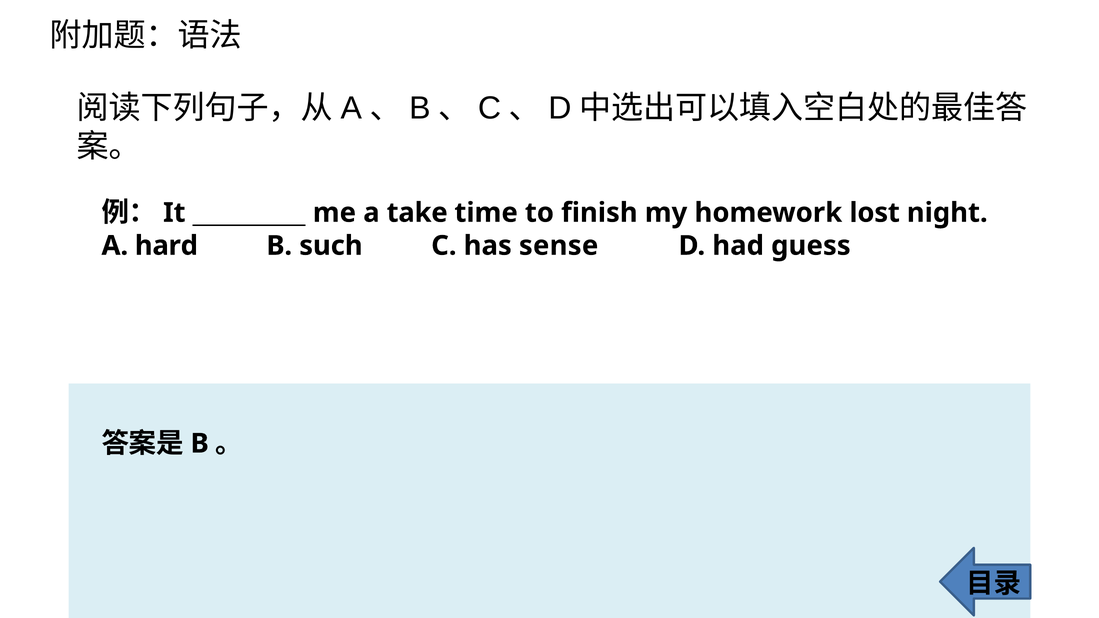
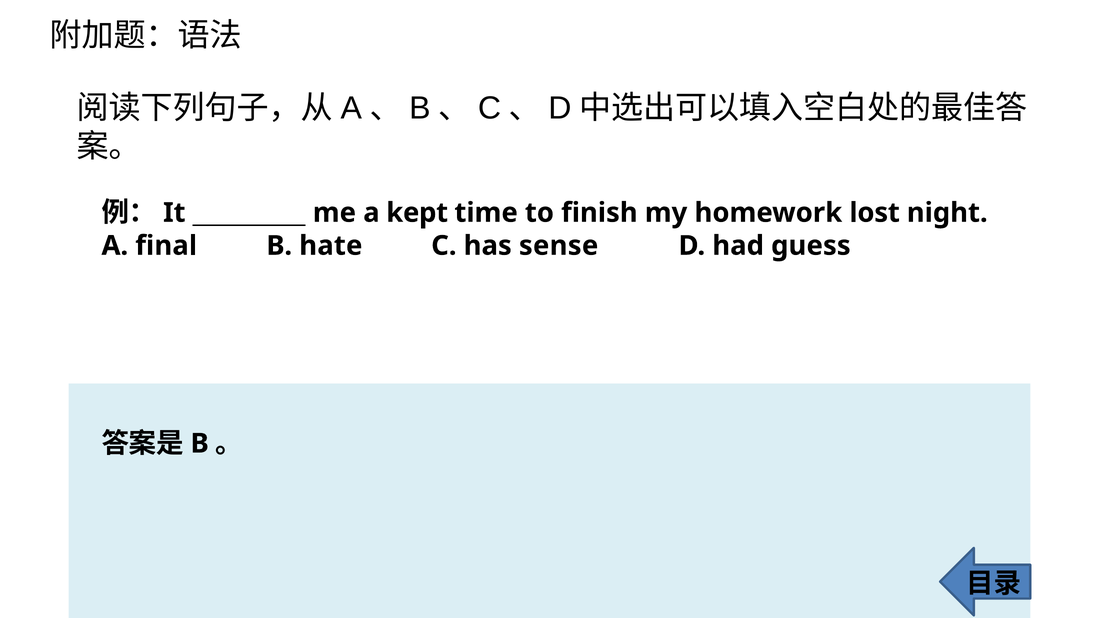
take: take -> kept
hard: hard -> final
such: such -> hate
